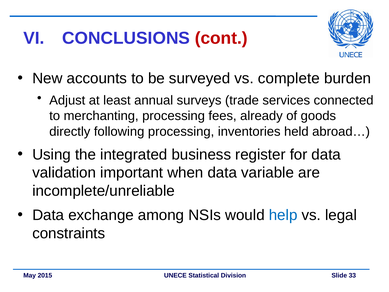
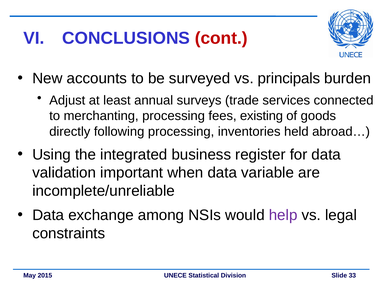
complete: complete -> principals
already: already -> existing
help colour: blue -> purple
